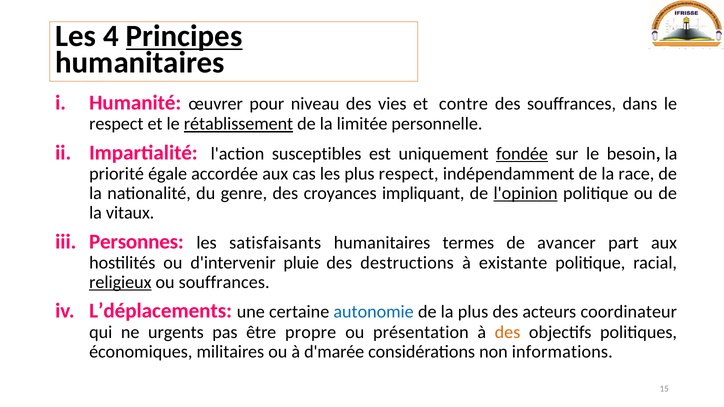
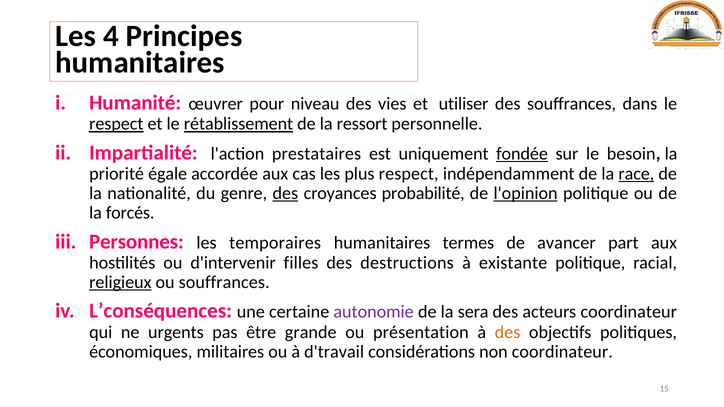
Principes underline: present -> none
contre: contre -> utiliser
respect at (116, 124) underline: none -> present
limitée: limitée -> ressort
susceptibles: susceptibles -> prestataires
race underline: none -> present
des at (285, 193) underline: none -> present
impliquant: impliquant -> probabilité
vitaux: vitaux -> forcés
satisfaisants: satisfaisants -> temporaires
pluie: pluie -> filles
L’déplacements: L’déplacements -> L’conséquences
autonomie colour: blue -> purple
la plus: plus -> sera
propre: propre -> grande
d'marée: d'marée -> d'travail
non informations: informations -> coordinateur
